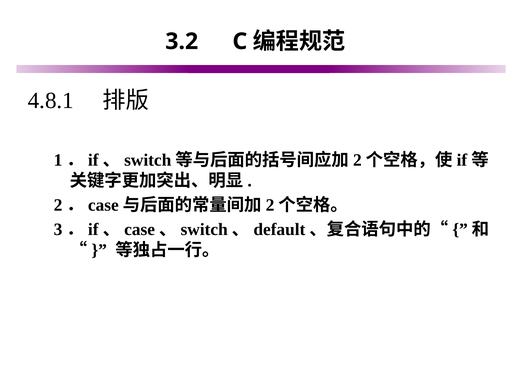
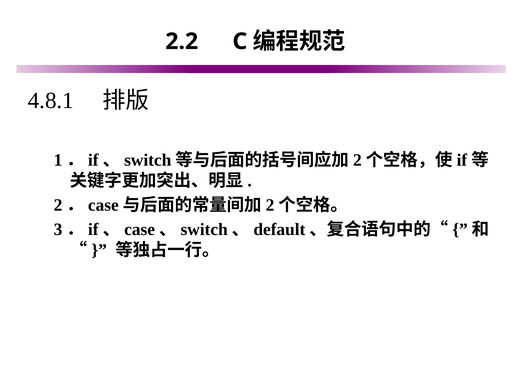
3.2: 3.2 -> 2.2
